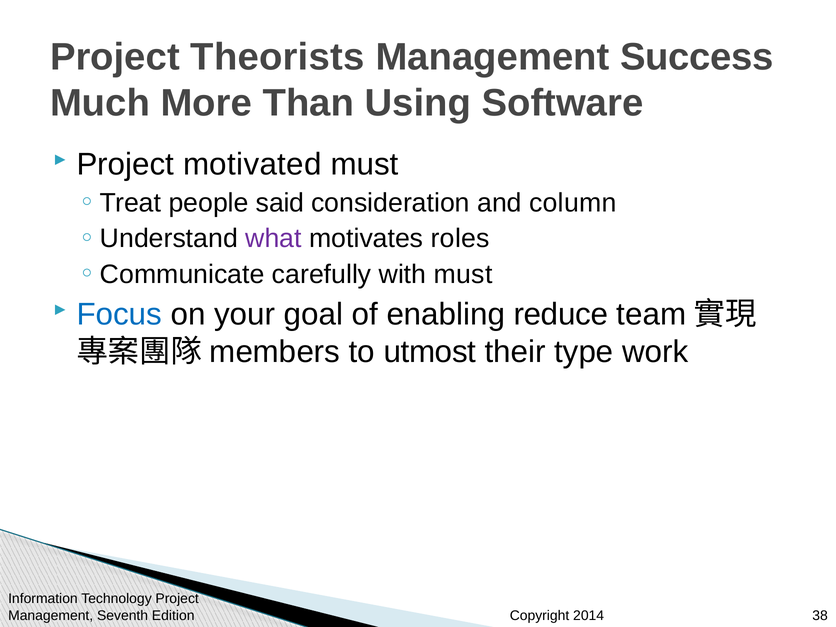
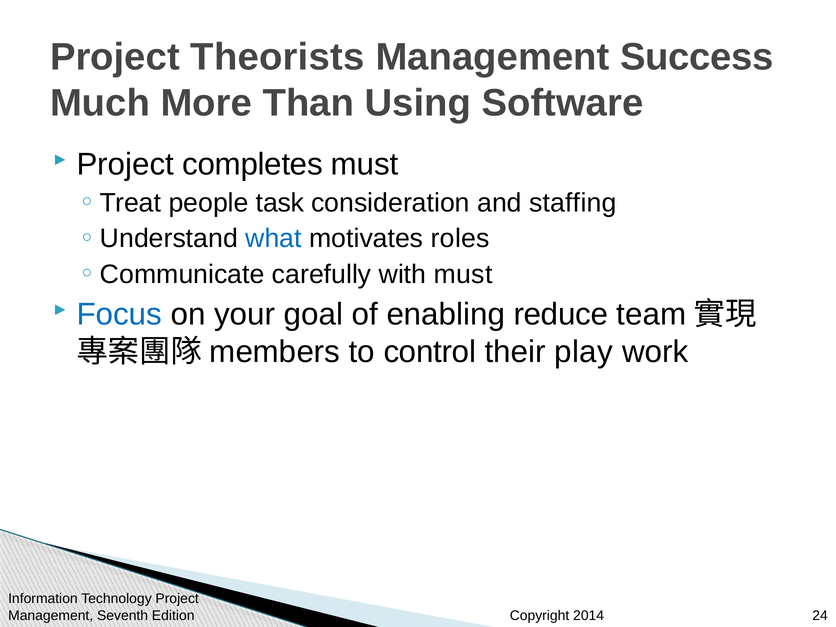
motivated: motivated -> completes
said: said -> task
column: column -> staffing
what colour: purple -> blue
utmost: utmost -> control
type: type -> play
38: 38 -> 24
